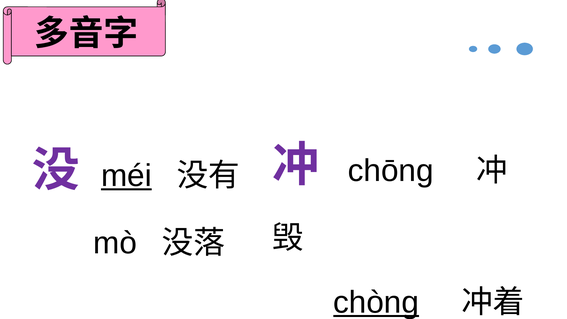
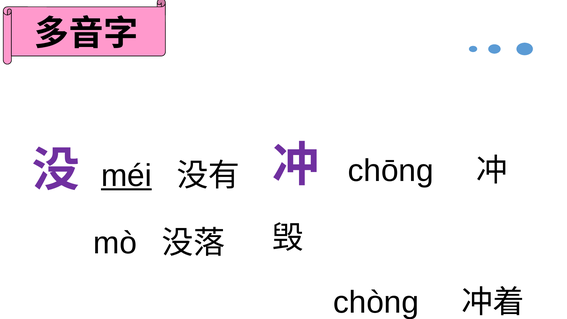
chòng underline: present -> none
